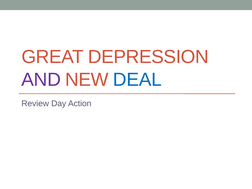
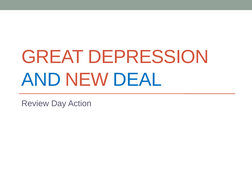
AND colour: purple -> blue
